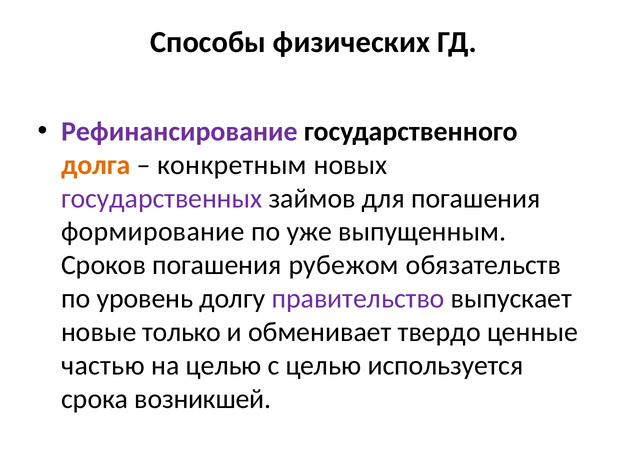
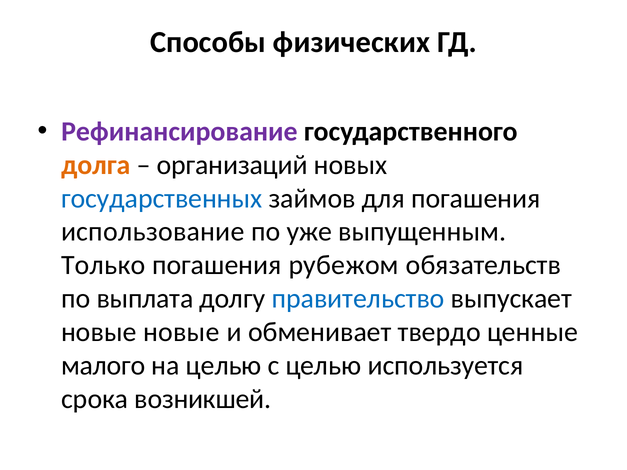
конкретным: конкретным -> организаций
государственных colour: purple -> blue
формирование: формирование -> использование
Сроков: Сроков -> Только
уровень: уровень -> выплата
правительство colour: purple -> blue
новые только: только -> новые
частью: частью -> малого
